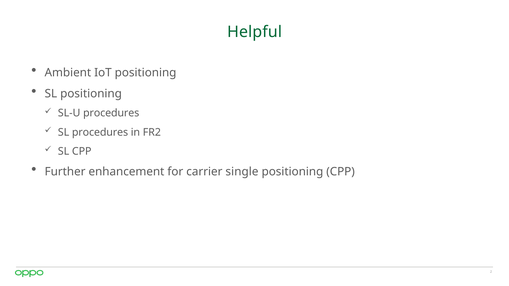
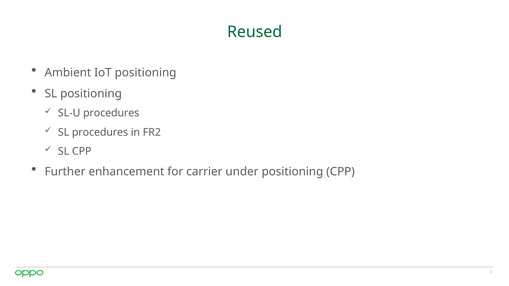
Helpful: Helpful -> Reused
single: single -> under
